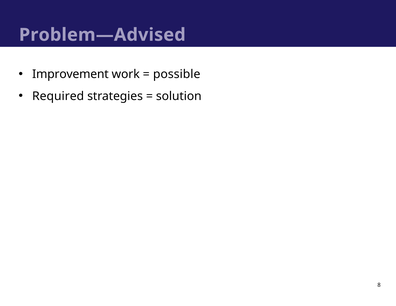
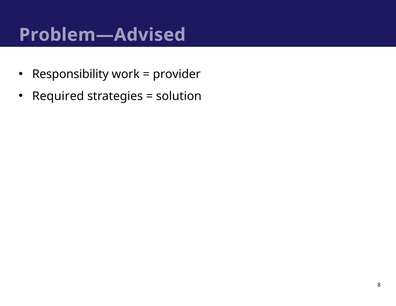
Improvement: Improvement -> Responsibility
possible: possible -> provider
